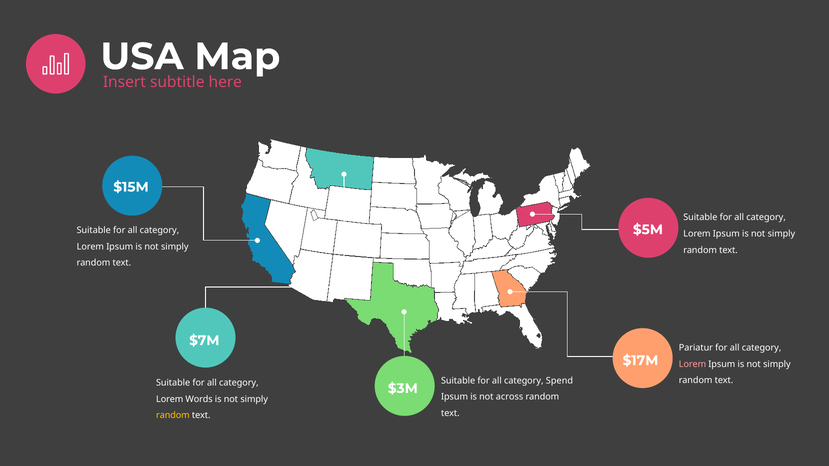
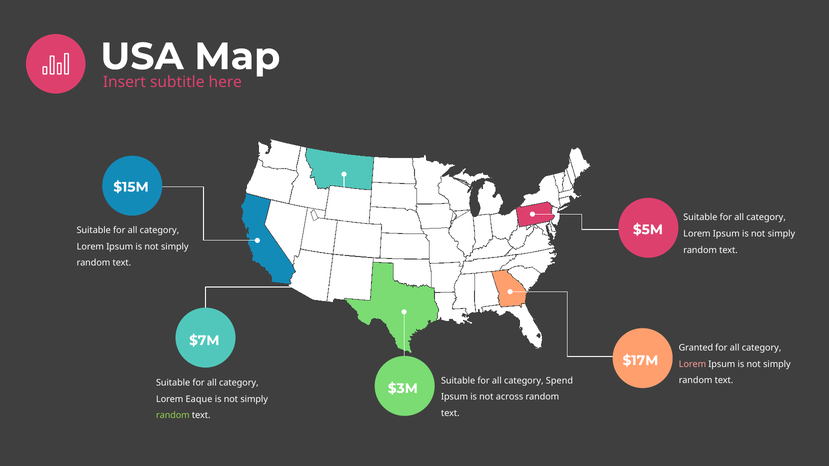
Pariatur: Pariatur -> Granted
Words: Words -> Eaque
random at (173, 416) colour: yellow -> light green
